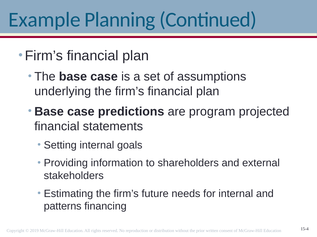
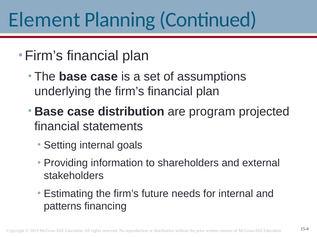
Example: Example -> Element
case predictions: predictions -> distribution
